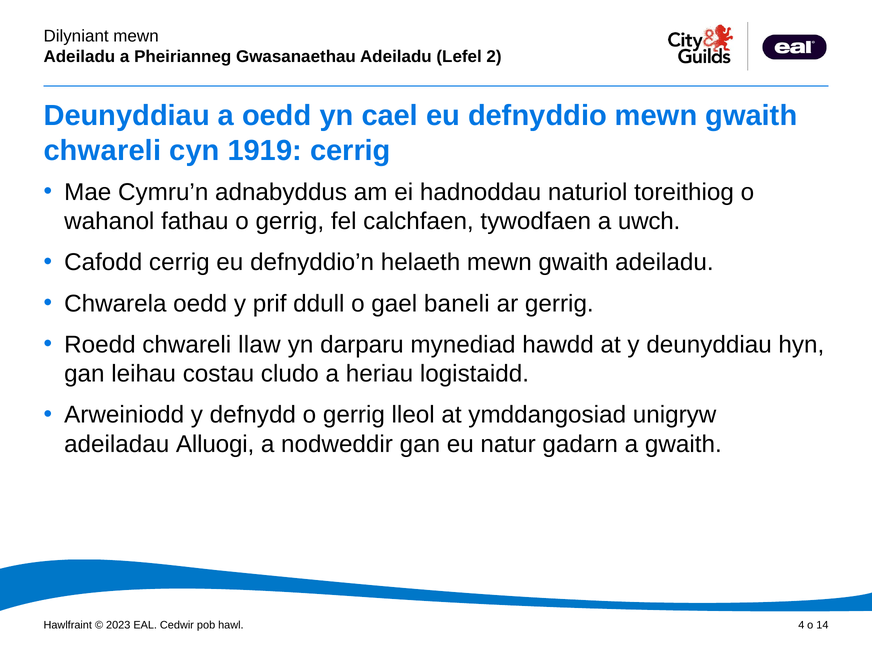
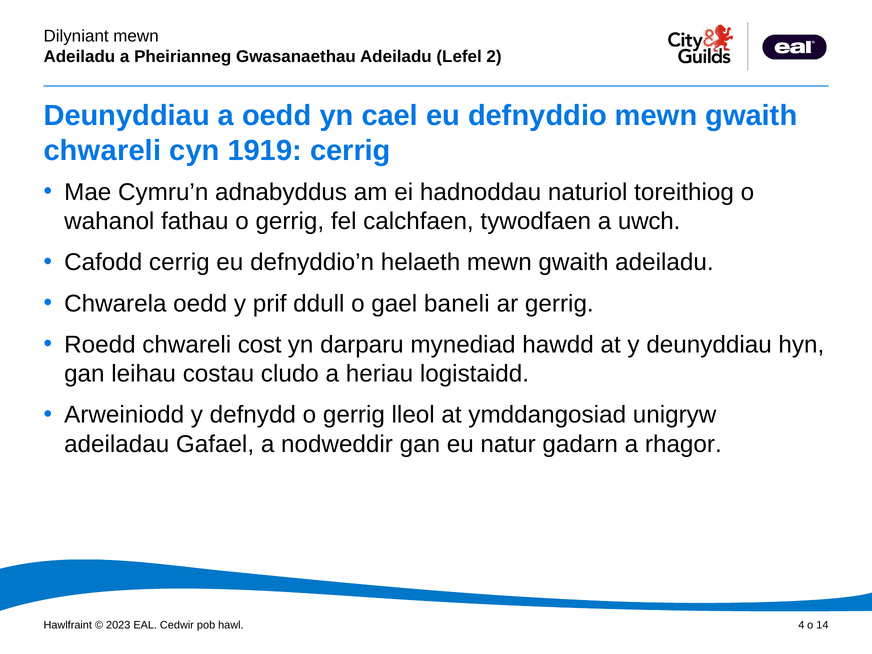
llaw: llaw -> cost
Alluogi: Alluogi -> Gafael
a gwaith: gwaith -> rhagor
